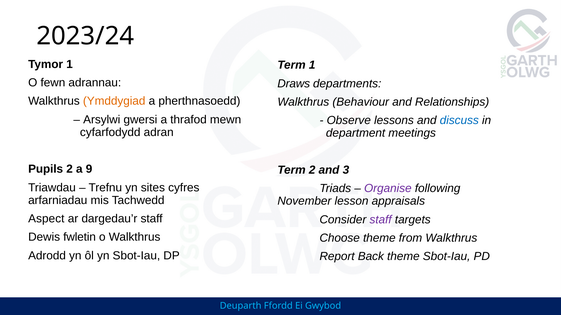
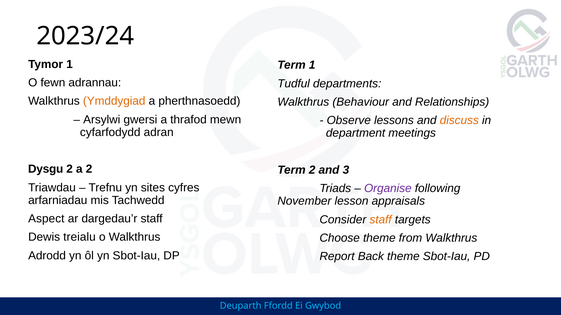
Draws: Draws -> Tudful
discuss colour: blue -> orange
Pupils: Pupils -> Dysgu
a 9: 9 -> 2
staff at (381, 220) colour: purple -> orange
fwletin: fwletin -> treialu
